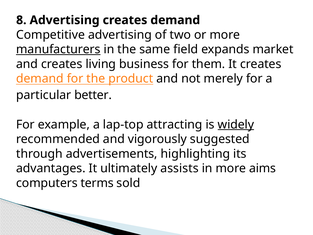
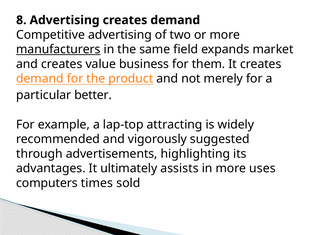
living: living -> value
widely underline: present -> none
aims: aims -> uses
terms: terms -> times
